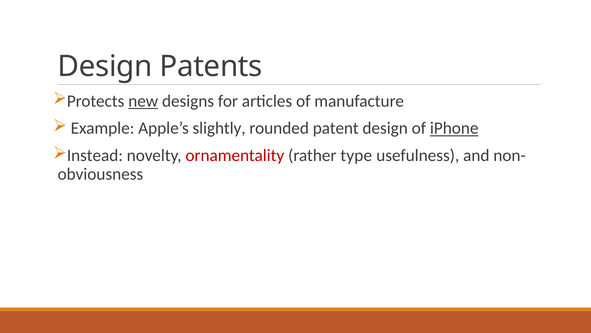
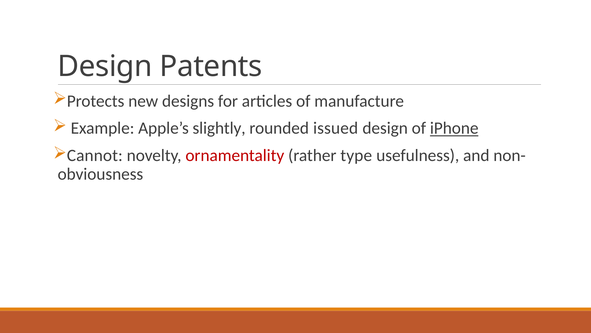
new underline: present -> none
patent: patent -> issued
Instead: Instead -> Cannot
